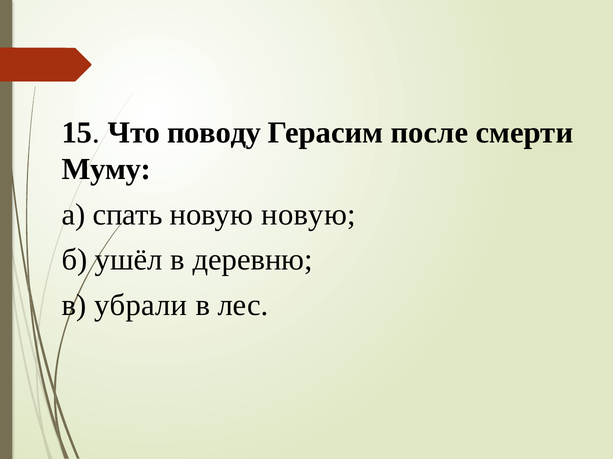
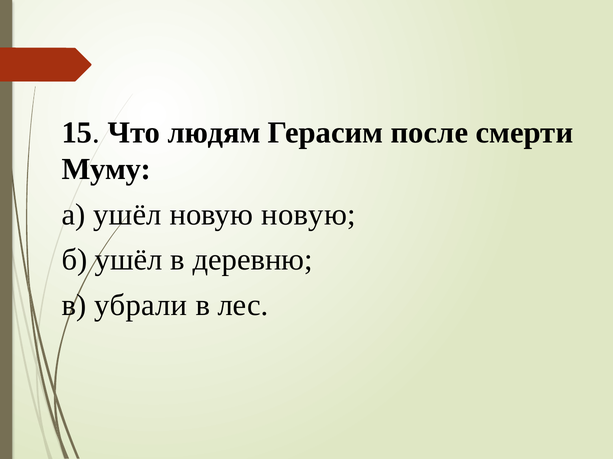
поводу: поводу -> людям
а спать: спать -> ушёл
